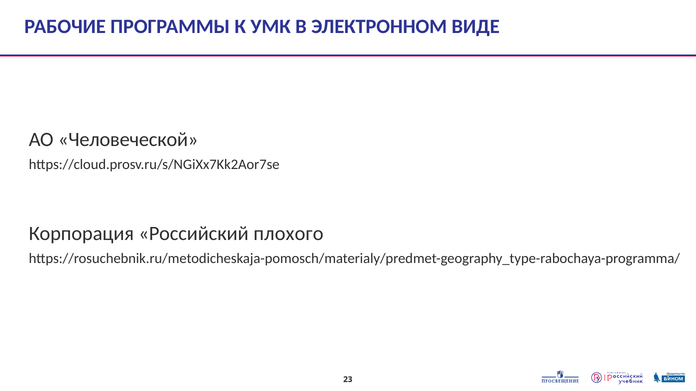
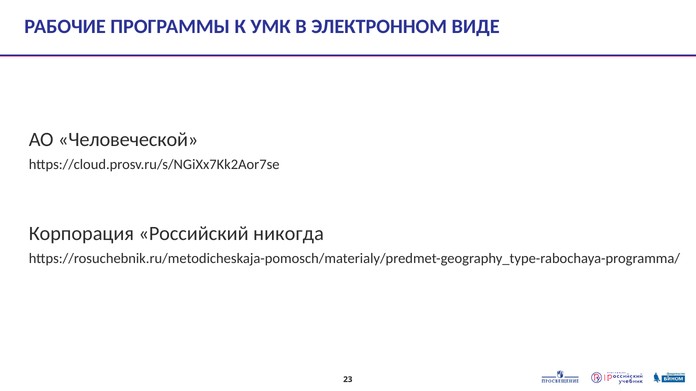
плохого: плохого -> никогда
